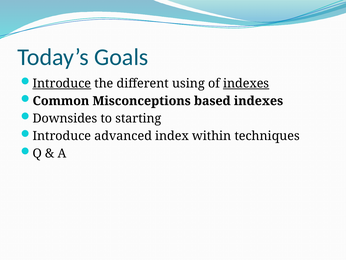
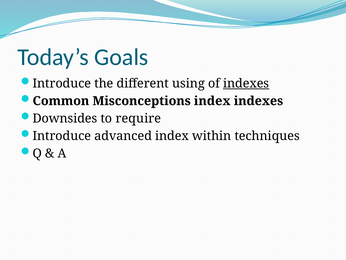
Introduce at (62, 83) underline: present -> none
Misconceptions based: based -> index
starting: starting -> require
